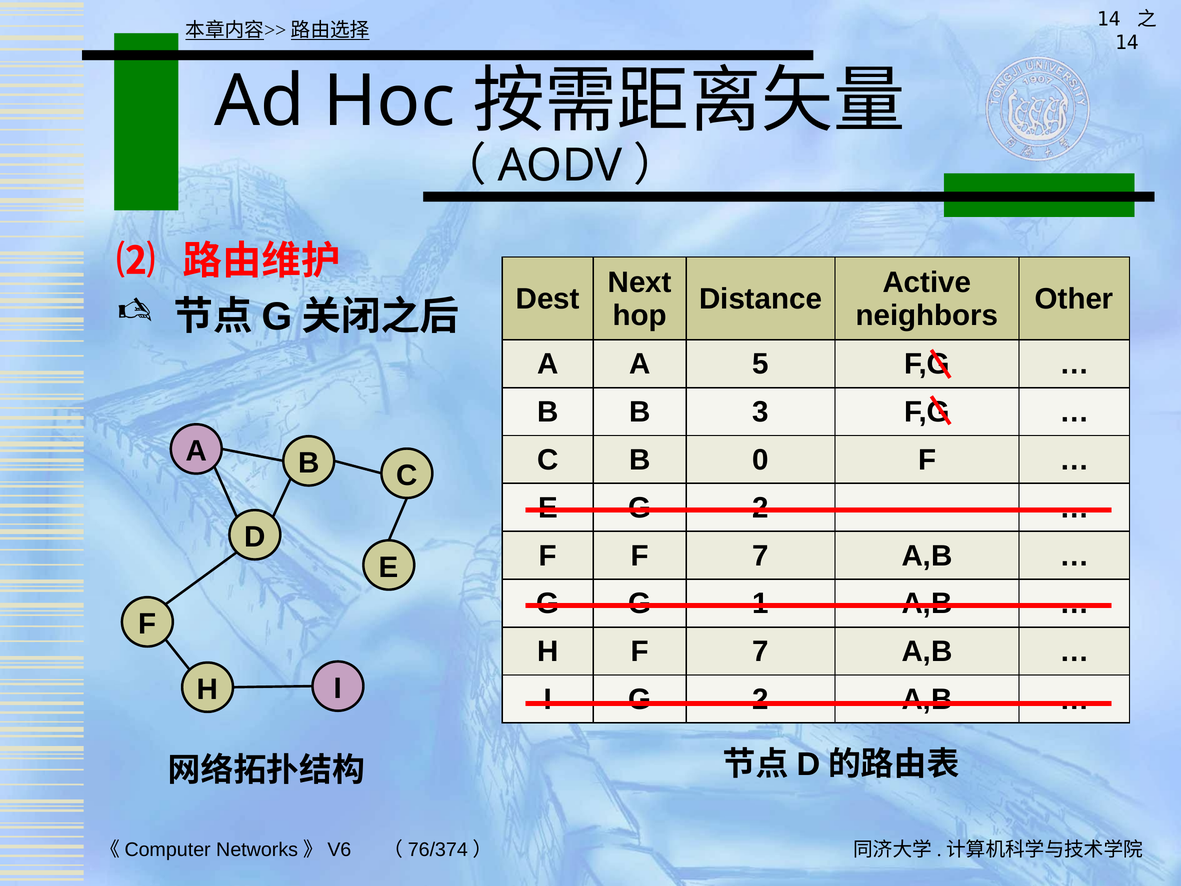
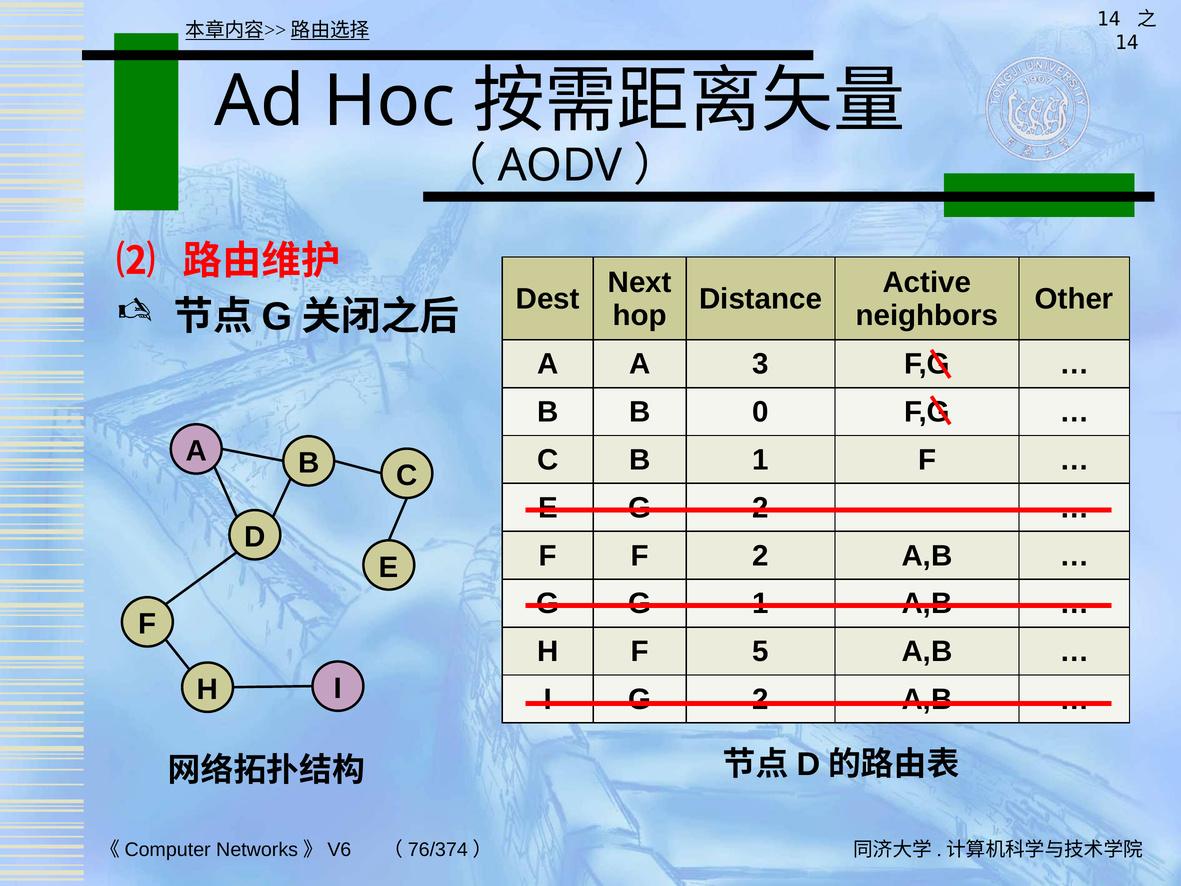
5: 5 -> 3
3: 3 -> 0
B 0: 0 -> 1
F F 7: 7 -> 2
H F 7: 7 -> 5
